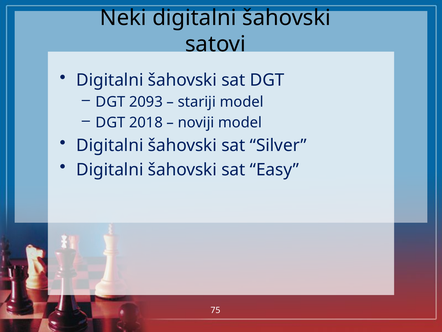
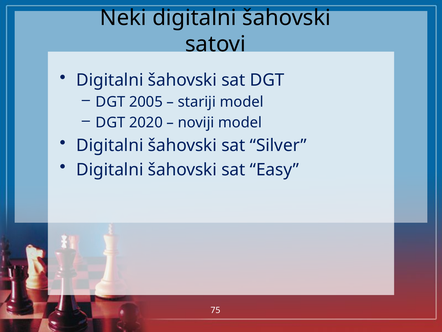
2093: 2093 -> 2005
2018: 2018 -> 2020
